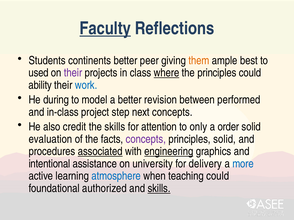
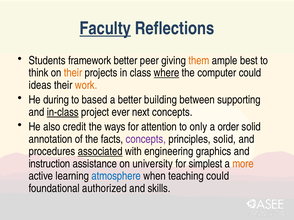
continents: continents -> framework
used: used -> think
their at (73, 73) colour: purple -> orange
the principles: principles -> computer
ability: ability -> ideas
work colour: blue -> orange
model: model -> based
revision: revision -> building
performed: performed -> supporting
in-class underline: none -> present
step: step -> ever
the skills: skills -> ways
evaluation: evaluation -> annotation
engineering underline: present -> none
intentional: intentional -> instruction
delivery: delivery -> simplest
more colour: blue -> orange
skills at (159, 189) underline: present -> none
